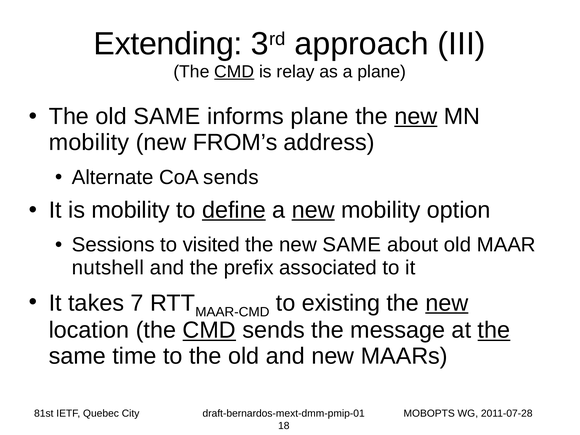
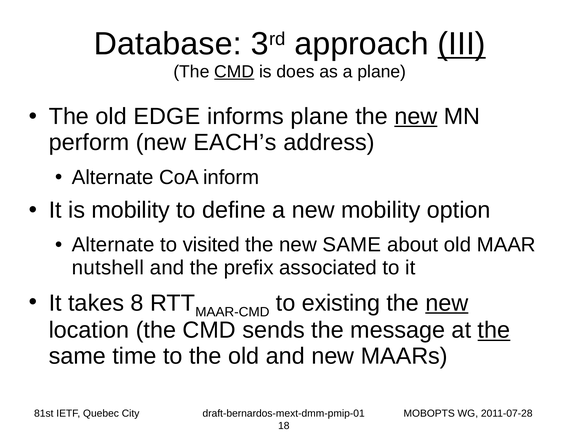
Extending: Extending -> Database
III underline: none -> present
relay: relay -> does
old SAME: SAME -> EDGE
mobility at (89, 142): mobility -> perform
FROM’s: FROM’s -> EACH’s
CoA sends: sends -> inform
define underline: present -> none
new at (313, 210) underline: present -> none
Sessions at (113, 245): Sessions -> Alternate
7: 7 -> 8
CMD at (209, 330) underline: present -> none
